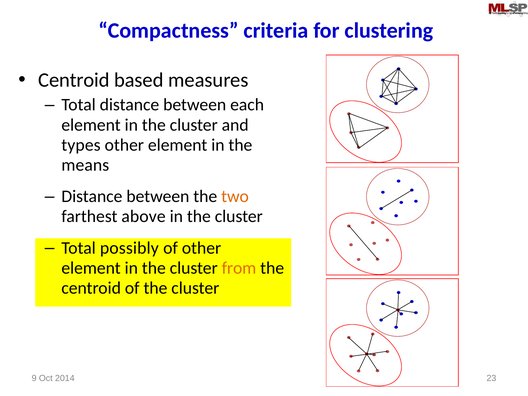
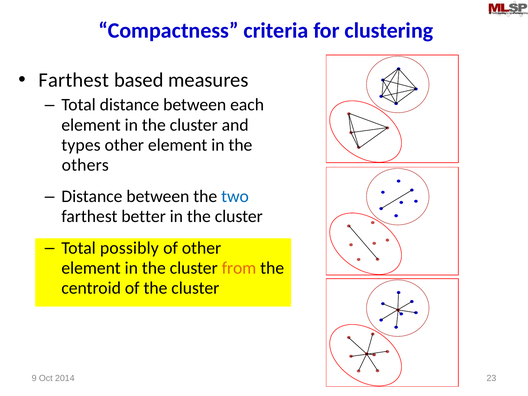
Centroid at (74, 80): Centroid -> Farthest
means: means -> others
two colour: orange -> blue
above: above -> better
